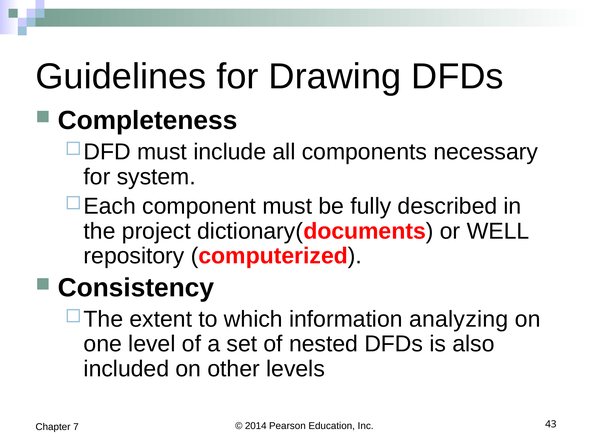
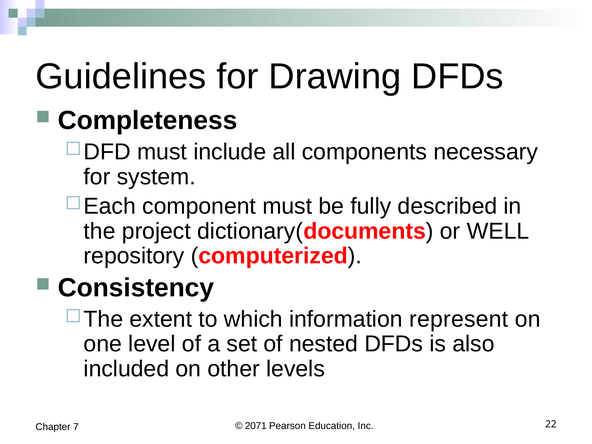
analyzing: analyzing -> represent
2014: 2014 -> 2071
43: 43 -> 22
